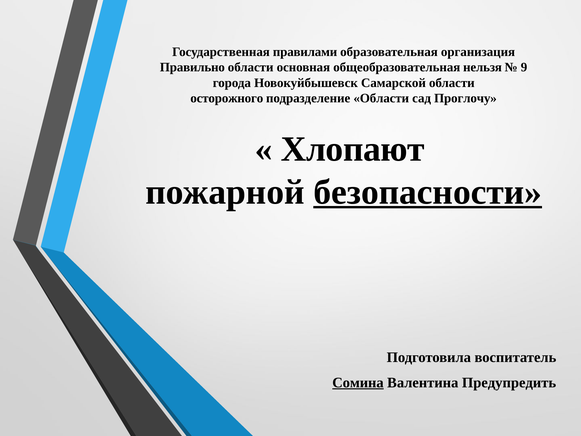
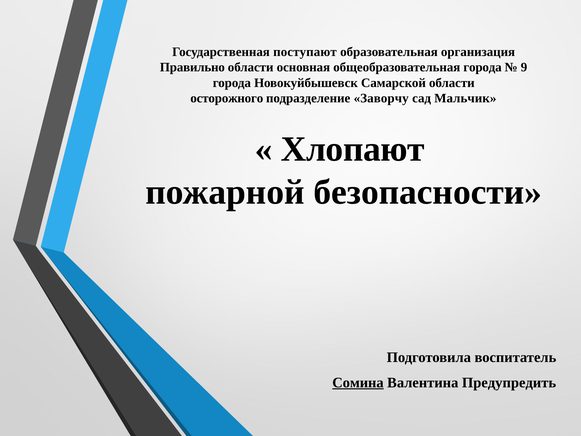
правилами: правилами -> поступают
общеобразовательная нельзя: нельзя -> города
подразделение Области: Области -> Заворчу
Проглочу: Проглочу -> Мальчик
безопасности underline: present -> none
